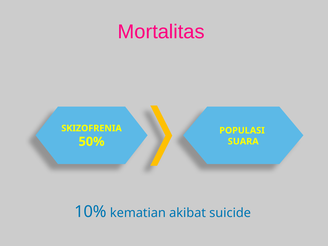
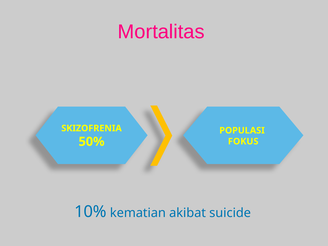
SUARA: SUARA -> FOKUS
